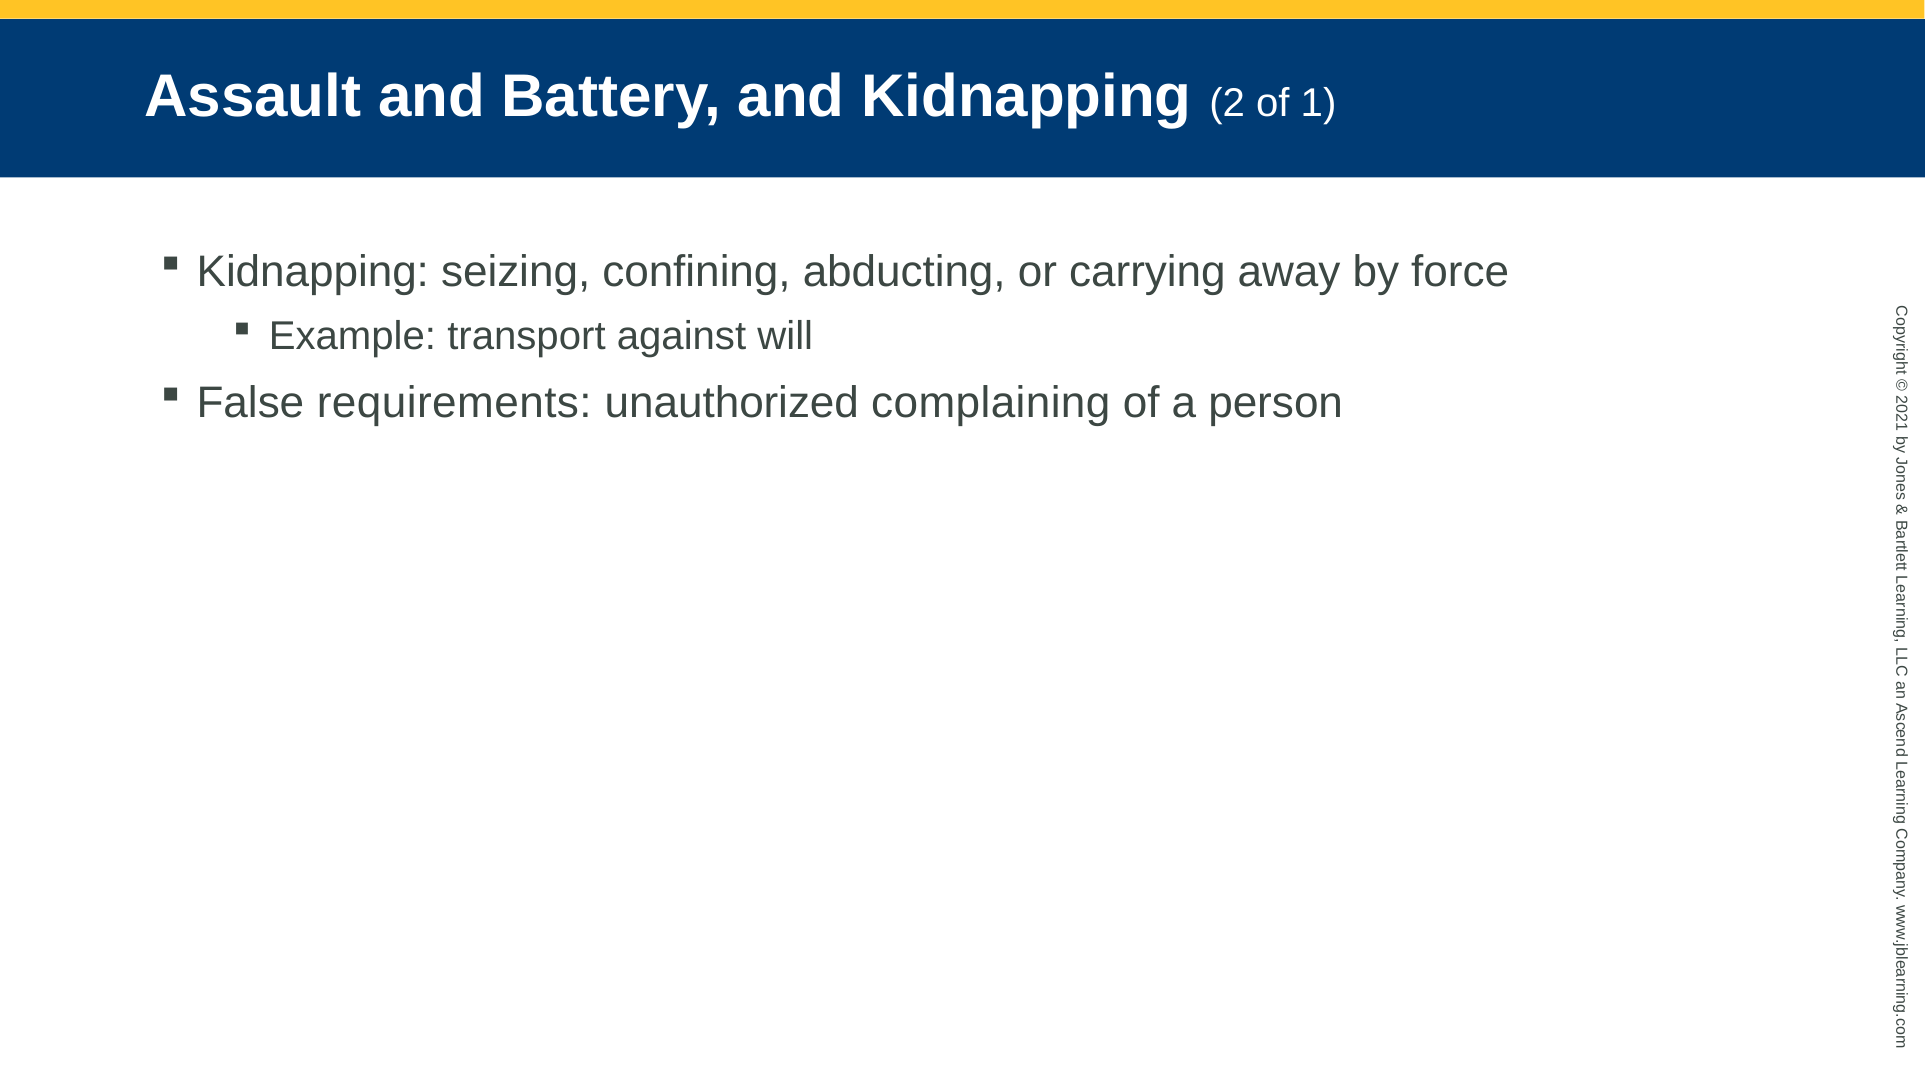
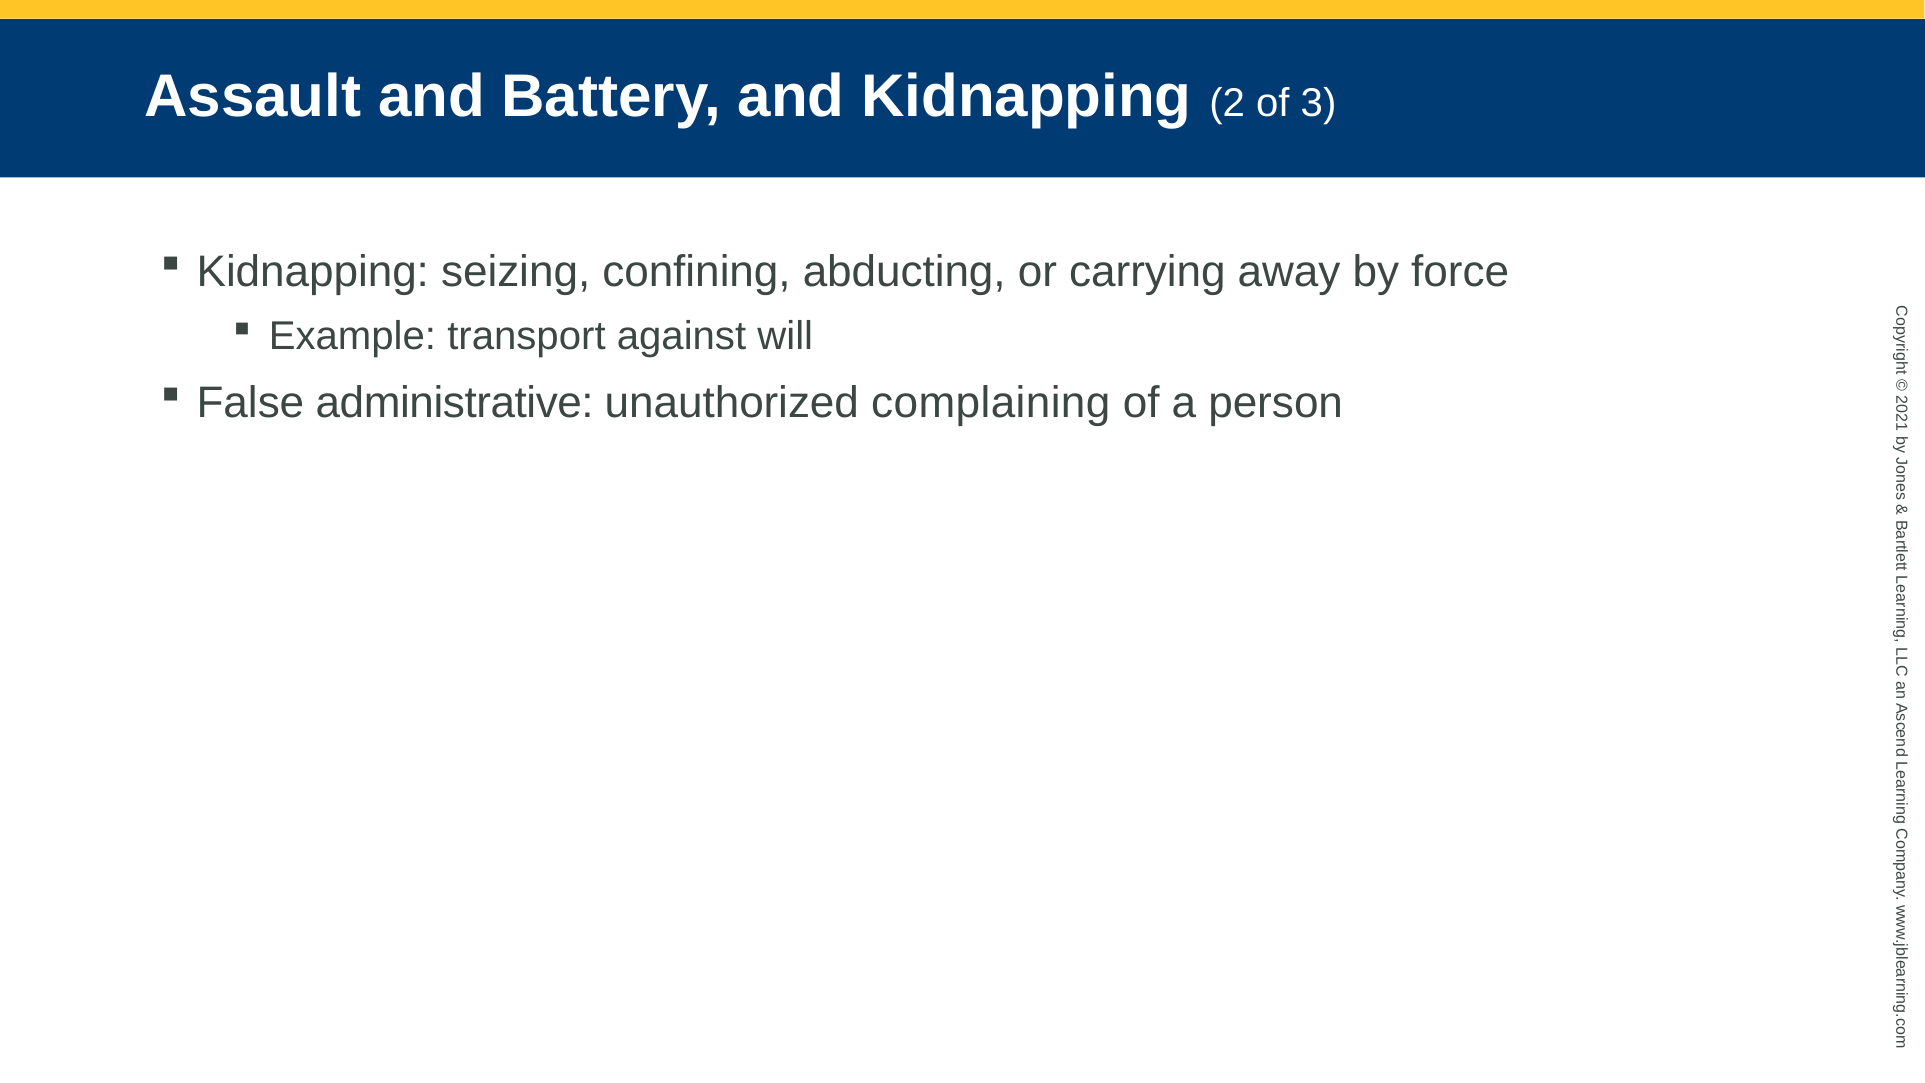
of 1: 1 -> 3
requirements: requirements -> administrative
